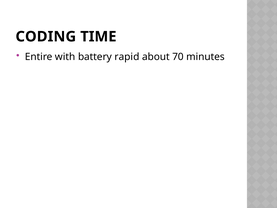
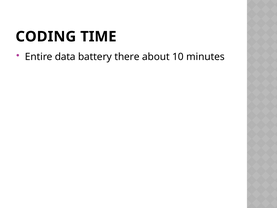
with: with -> data
rapid: rapid -> there
70: 70 -> 10
